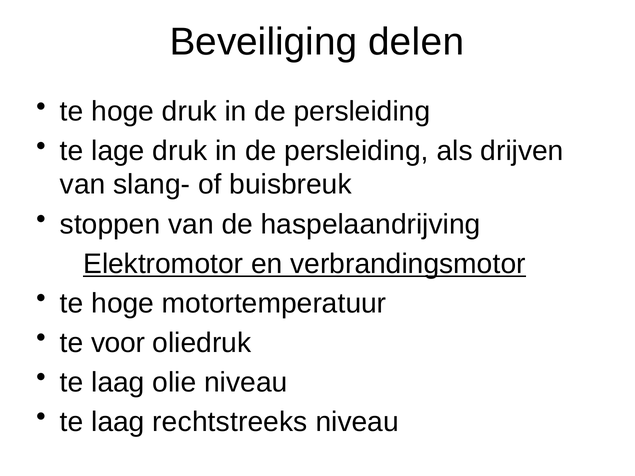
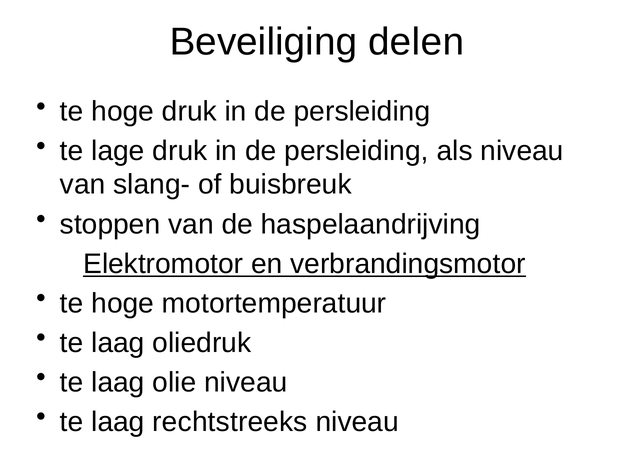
als drijven: drijven -> niveau
voor at (118, 343): voor -> laag
